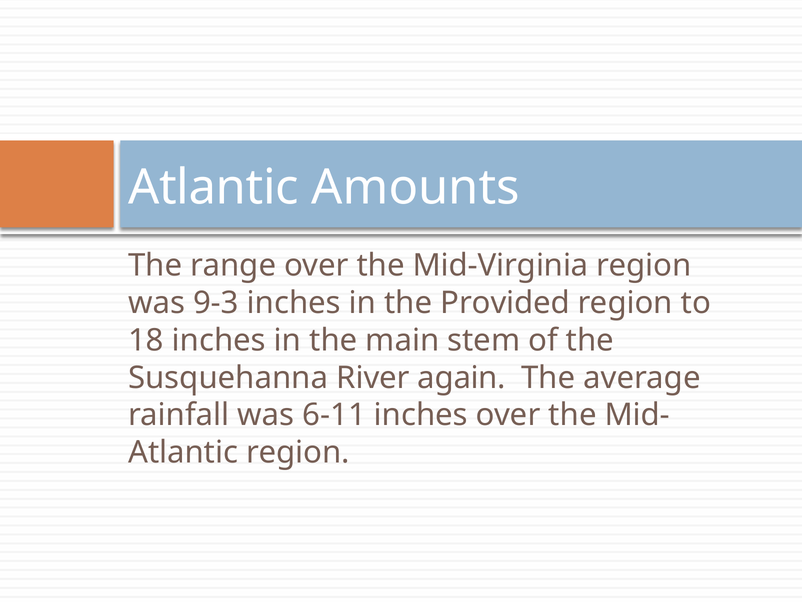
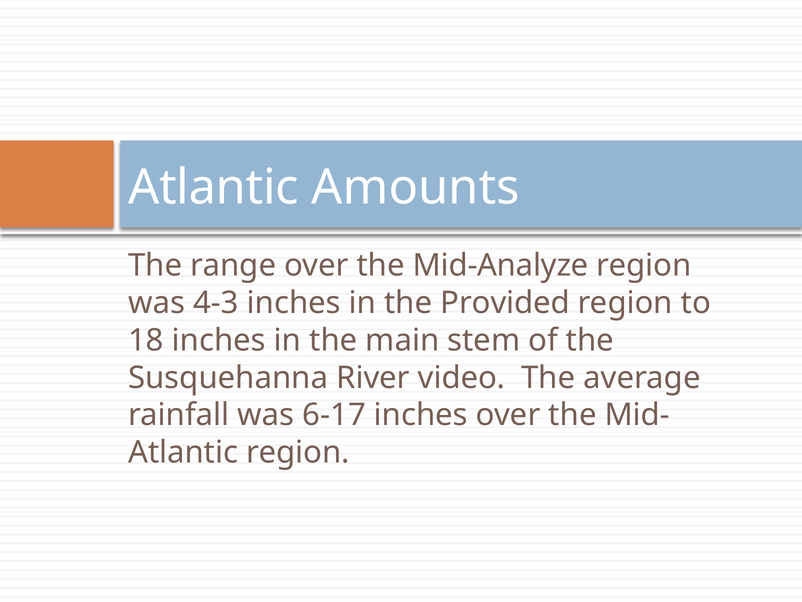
Mid-Virginia: Mid-Virginia -> Mid-Analyze
9-3: 9-3 -> 4-3
again: again -> video
6-11: 6-11 -> 6-17
